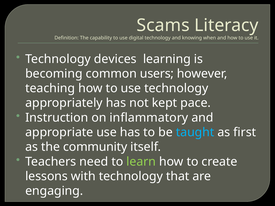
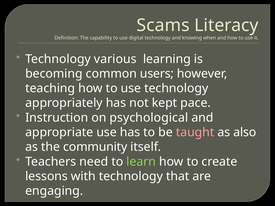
devices: devices -> various
inflammatory: inflammatory -> psychological
taught colour: light blue -> pink
first: first -> also
